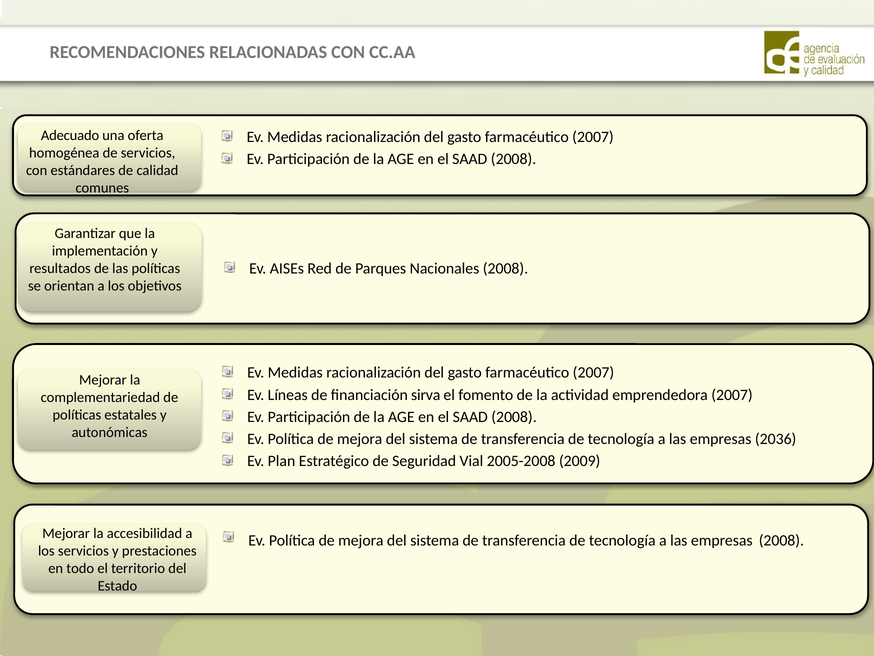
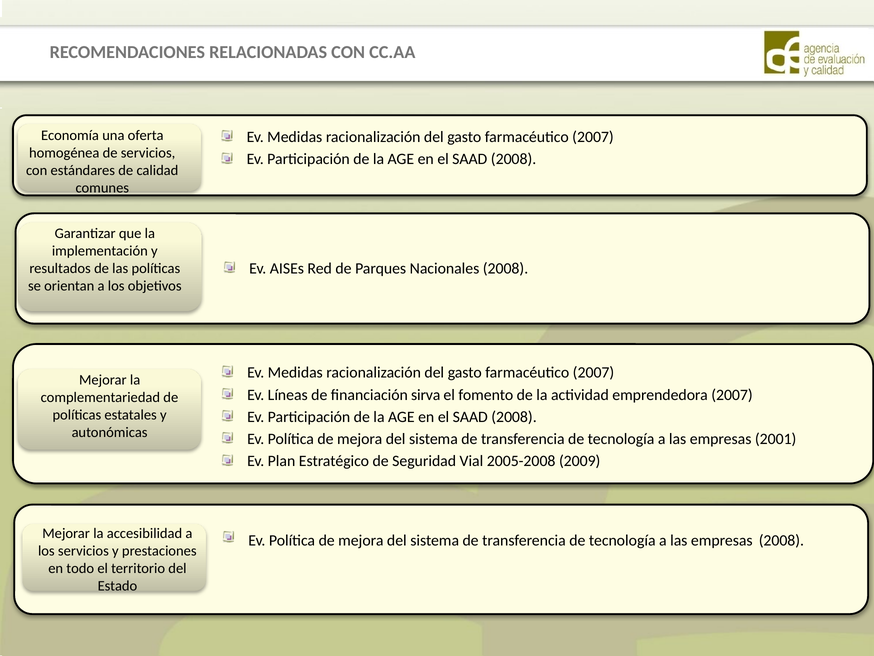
Adecuado: Adecuado -> Economía
2036: 2036 -> 2001
